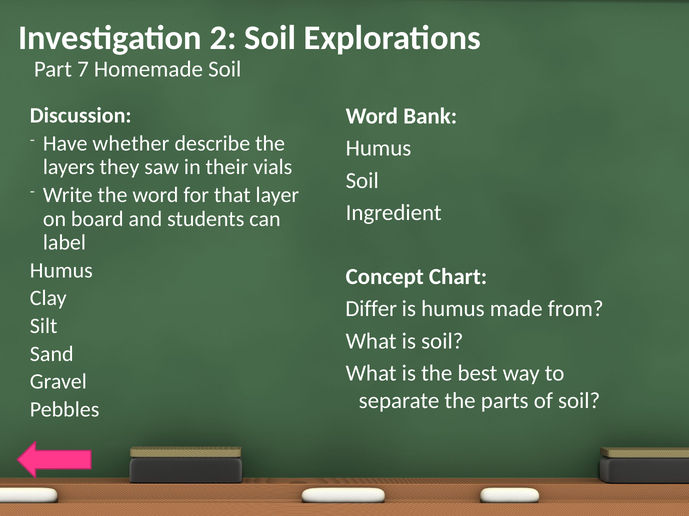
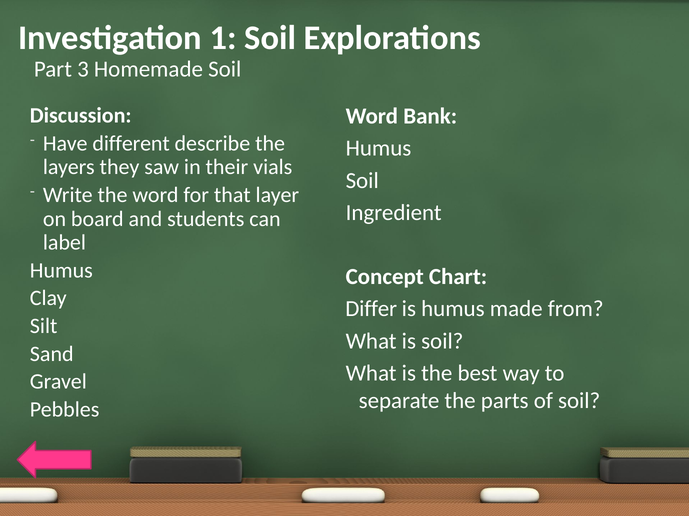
2: 2 -> 1
7: 7 -> 3
whether: whether -> different
